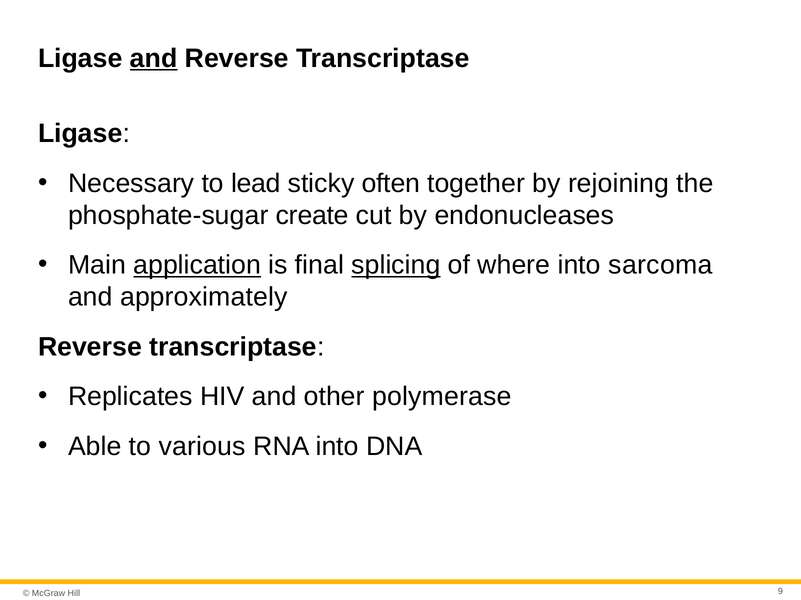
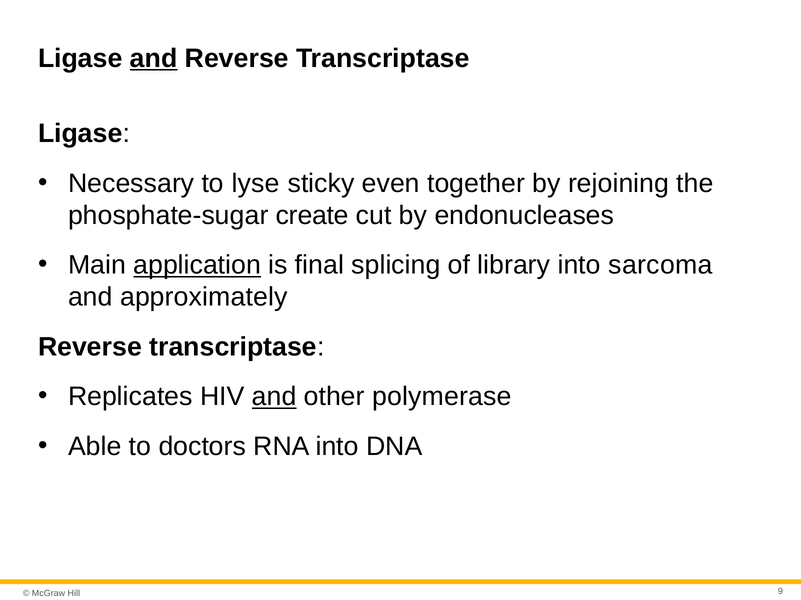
lead: lead -> lyse
often: often -> even
splicing underline: present -> none
where: where -> library
and at (274, 397) underline: none -> present
various: various -> doctors
